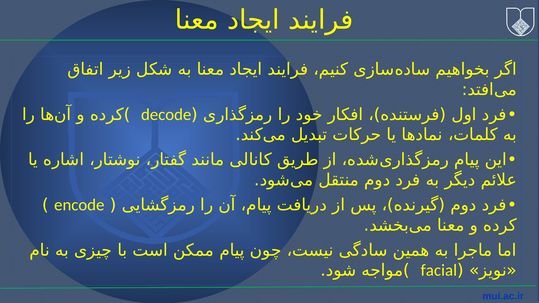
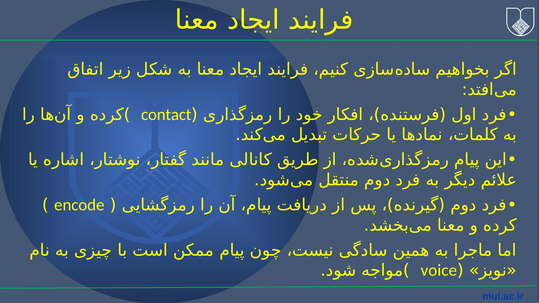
decode: decode -> contact
facial: facial -> voice
